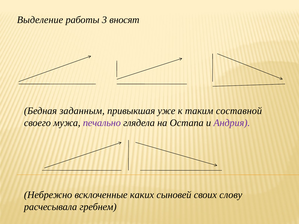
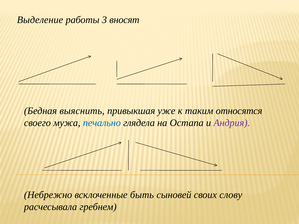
заданным: заданным -> выяснить
составной: составной -> относятся
печально colour: purple -> blue
каких: каких -> быть
